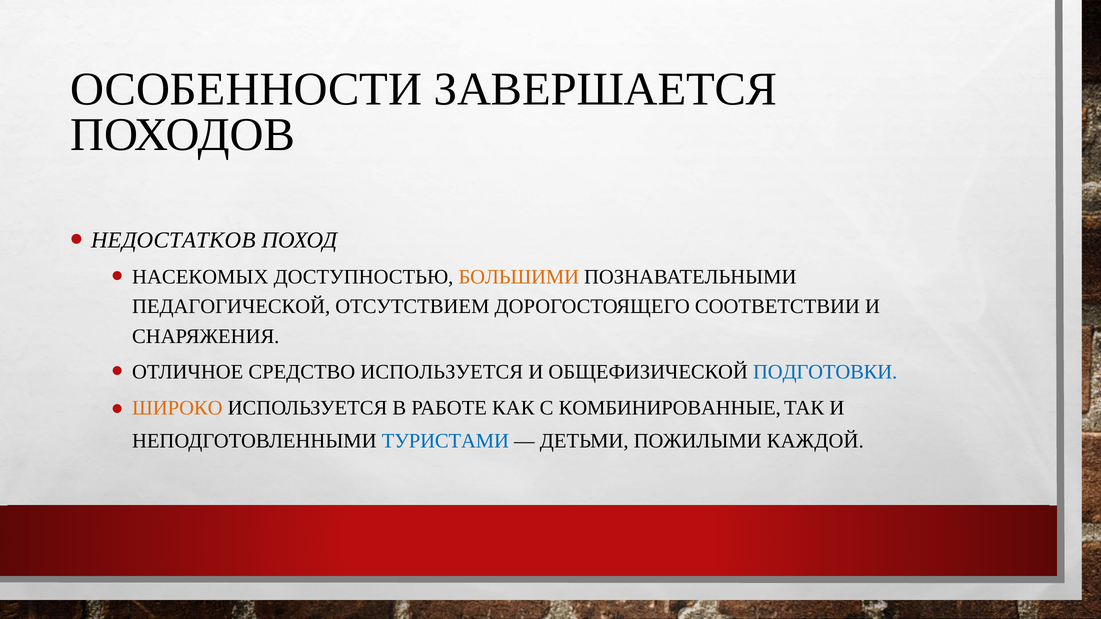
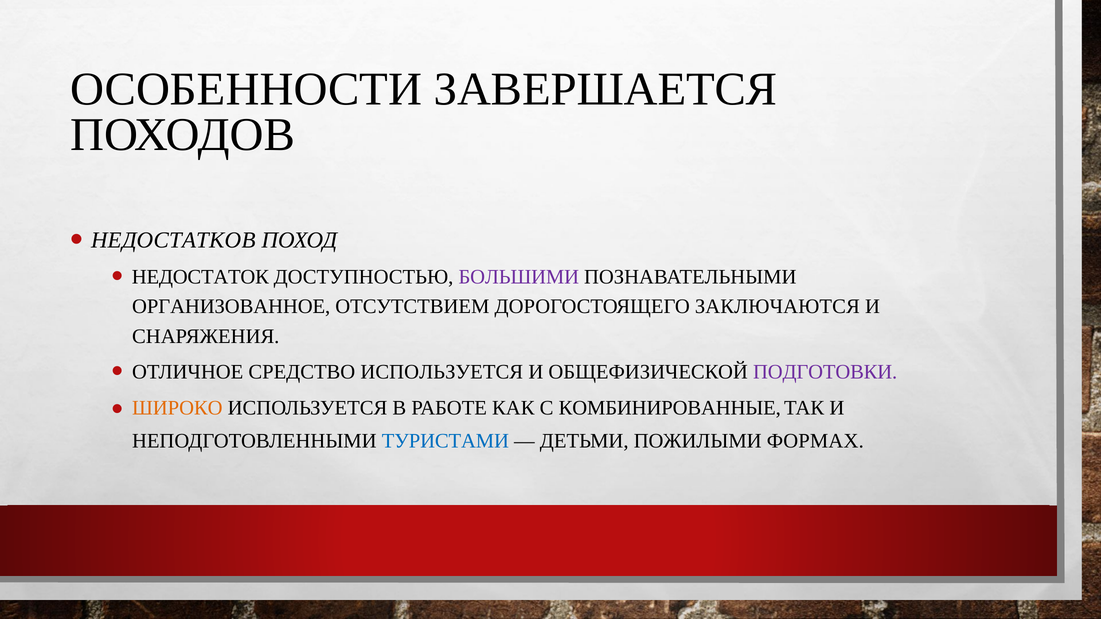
НАСЕКОМЫХ: НАСЕКОМЫХ -> НЕДОСТАТОК
БОЛЬШИМИ colour: orange -> purple
ПЕДАГОГИЧЕСКОЙ: ПЕДАГОГИЧЕСКОЙ -> ОРГАНИЗОВАННОЕ
СООТВЕТСТВИИ: СООТВЕТСТВИИ -> ЗАКЛЮЧАЮТСЯ
ПОДГОТОВКИ colour: blue -> purple
КАЖДОЙ: КАЖДОЙ -> ФОРМАХ
